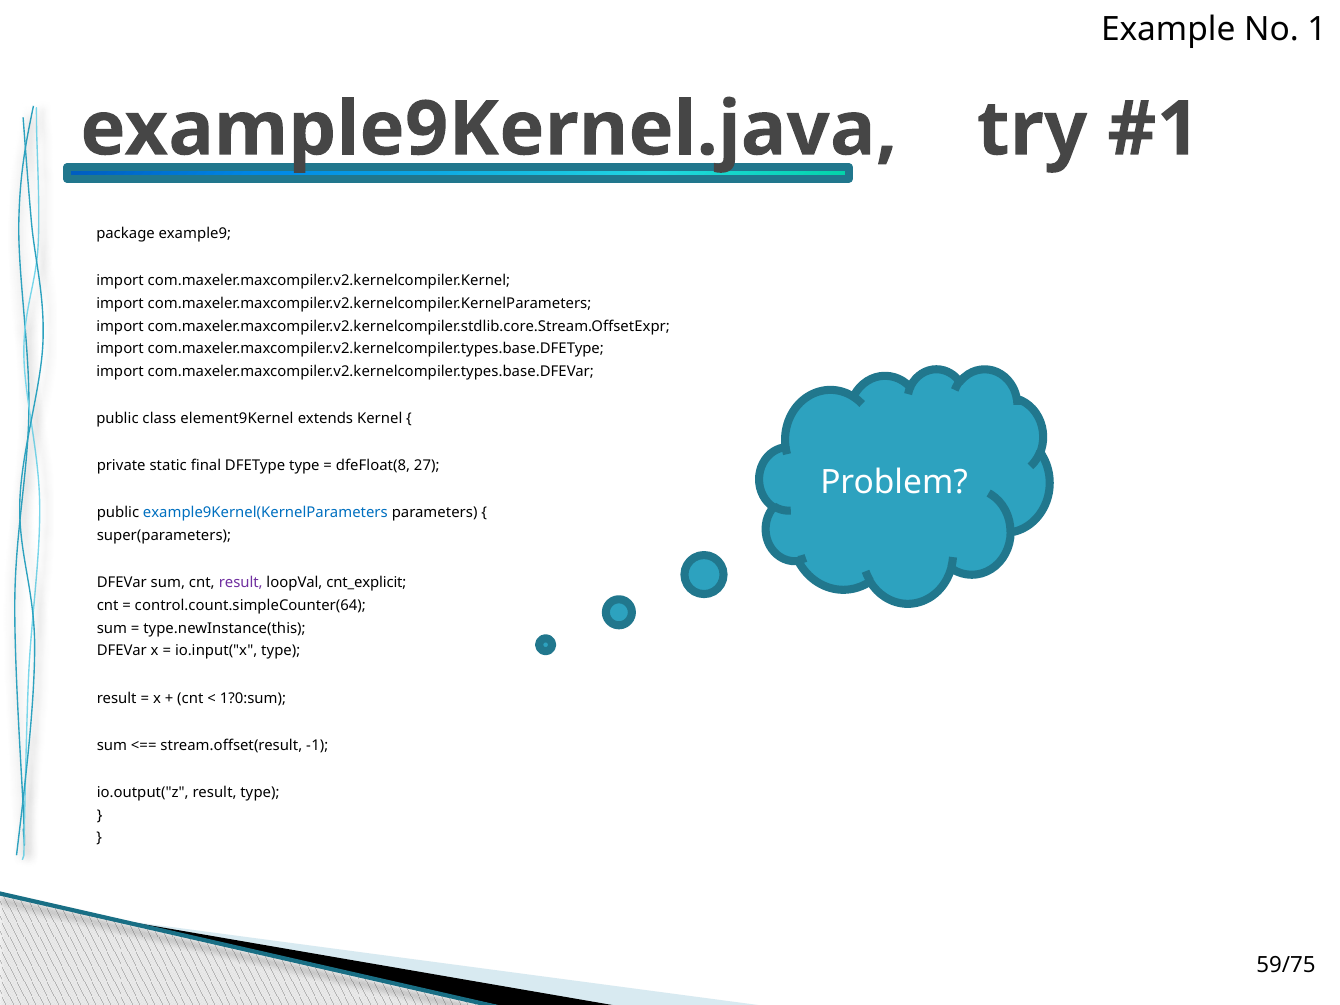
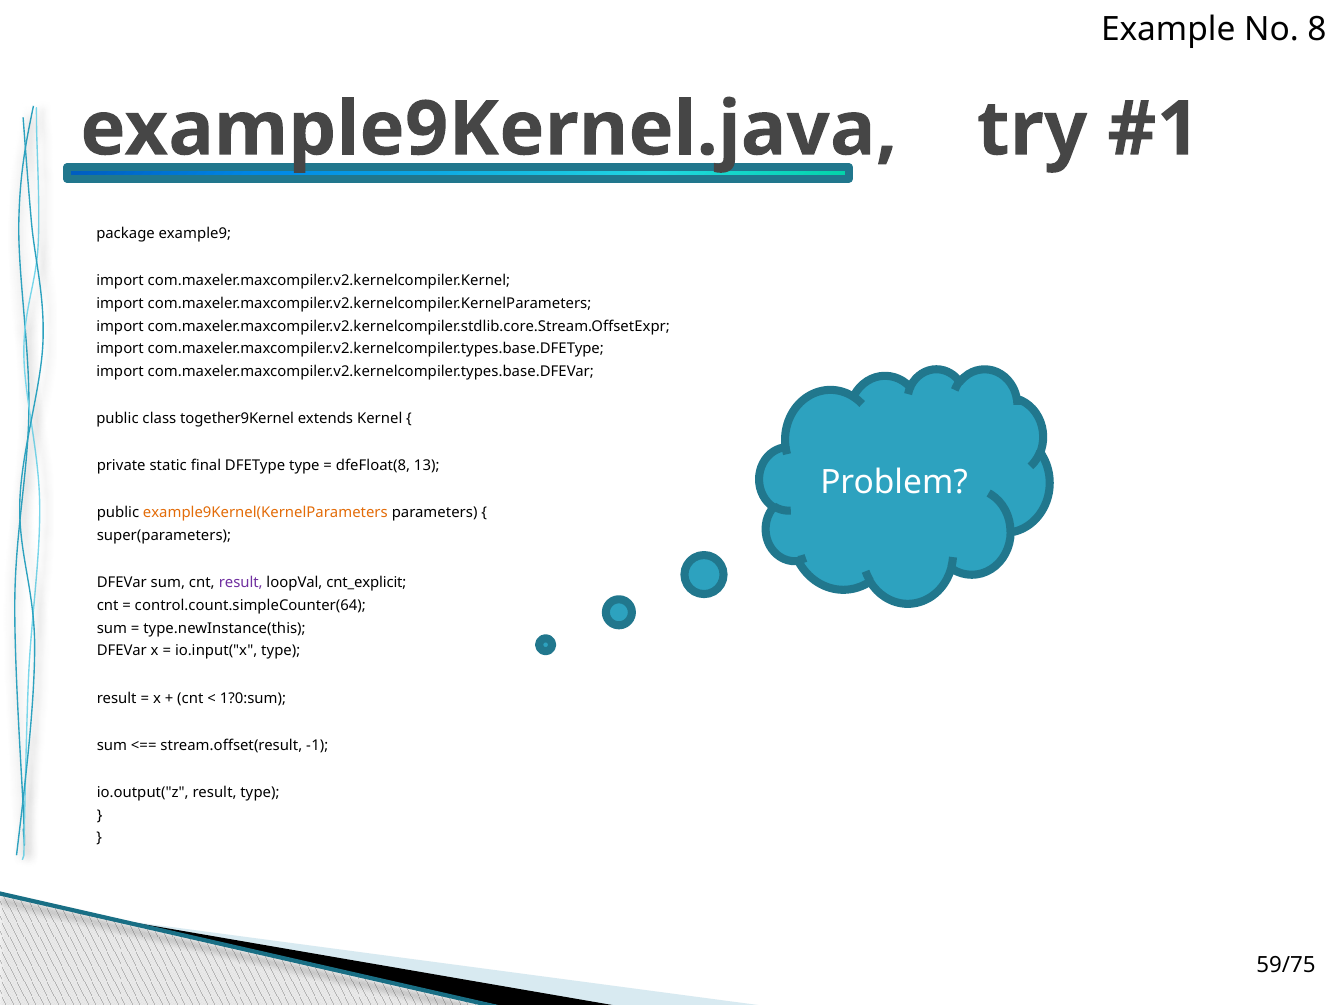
1: 1 -> 8
element9Kernel: element9Kernel -> together9Kernel
27: 27 -> 13
example9Kernel(KernelParameters colour: blue -> orange
